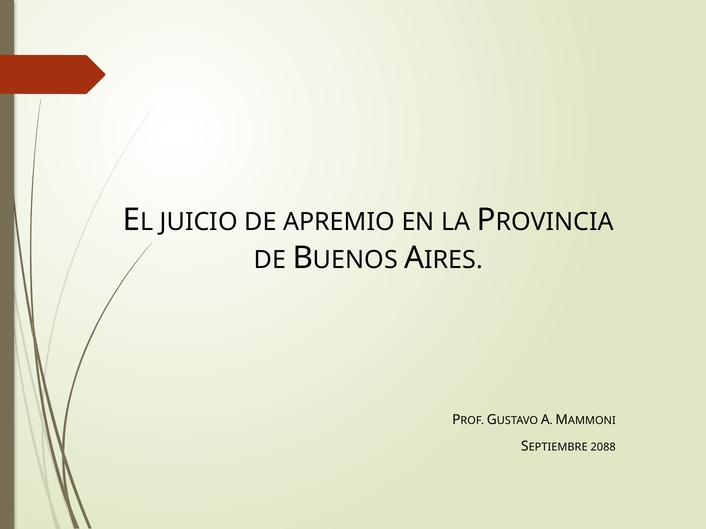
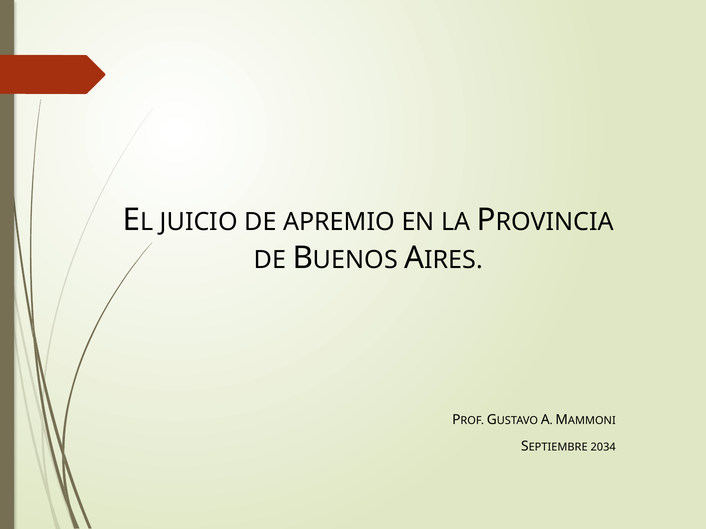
2088: 2088 -> 2034
